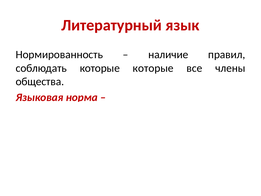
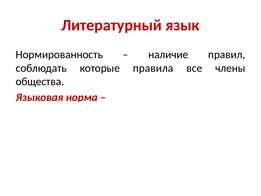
которые которые: которые -> правила
